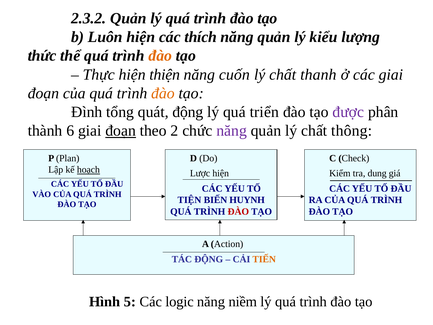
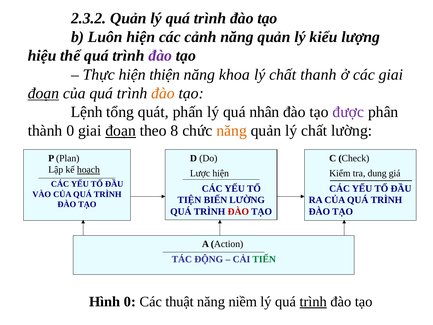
thích: thích -> cảnh
thức: thức -> hiệu
đào at (160, 56) colour: orange -> purple
cuốn: cuốn -> khoa
đoạn at (43, 93) underline: none -> present
Đình: Đình -> Lệnh
quát động: động -> phấn
triển: triển -> nhân
thành 6: 6 -> 0
2: 2 -> 8
năng at (232, 131) colour: purple -> orange
chất thông: thông -> lường
BIẾN HUYNH: HUYNH -> LƯỜNG
TIẾN colour: orange -> green
Hình 5: 5 -> 0
logic: logic -> thuật
trình at (313, 301) underline: none -> present
